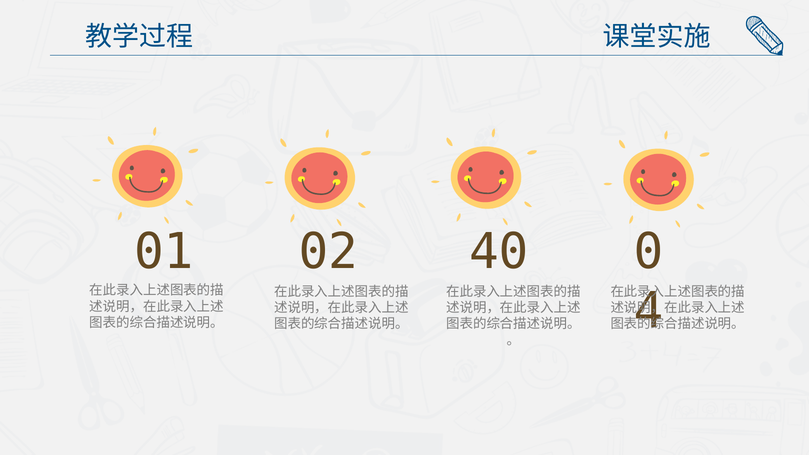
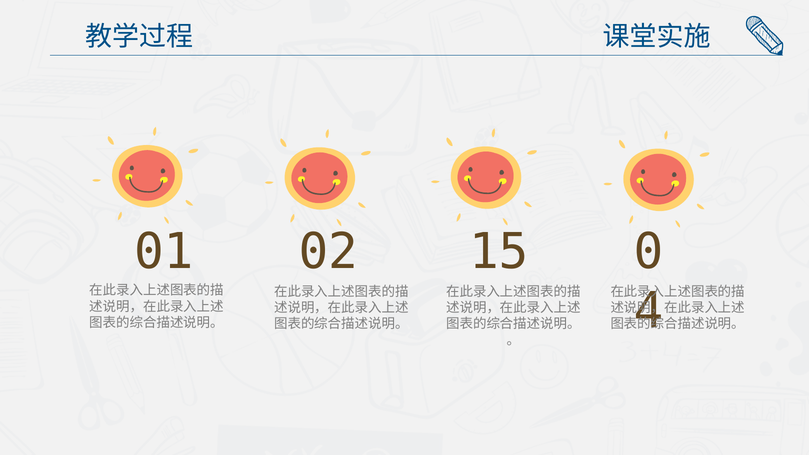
40: 40 -> 15
